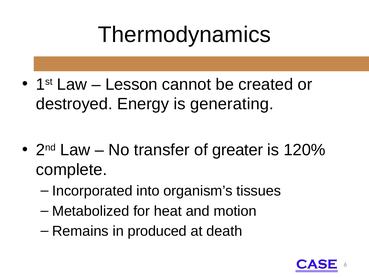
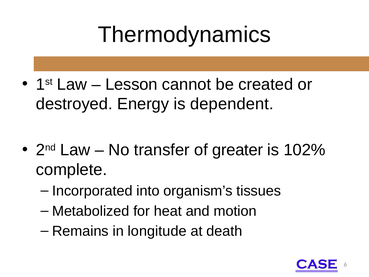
generating: generating -> dependent
120%: 120% -> 102%
produced: produced -> longitude
